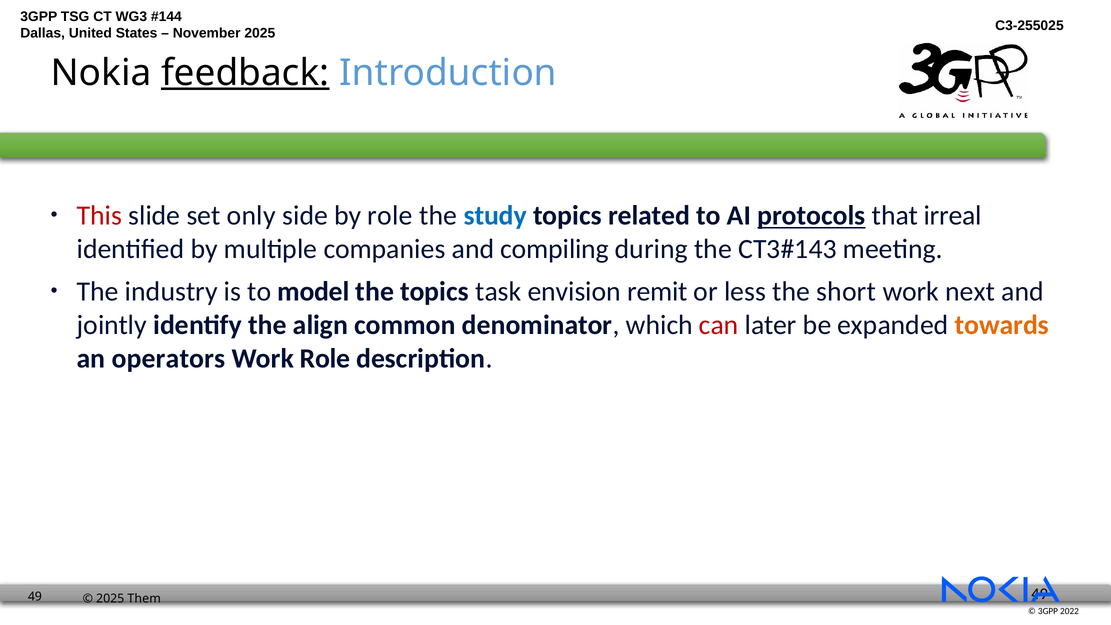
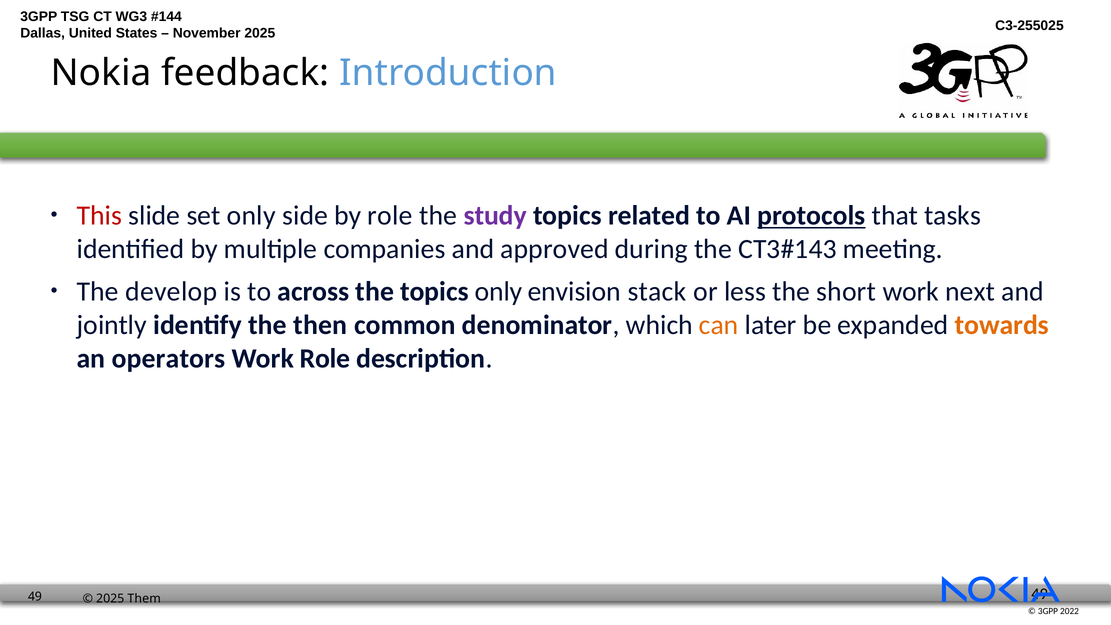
feedback underline: present -> none
study colour: blue -> purple
irreal: irreal -> tasks
compiling: compiling -> approved
industry: industry -> develop
model: model -> across
topics task: task -> only
remit: remit -> stack
align: align -> then
can colour: red -> orange
